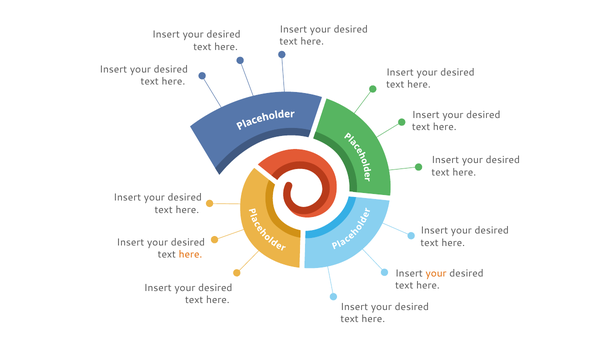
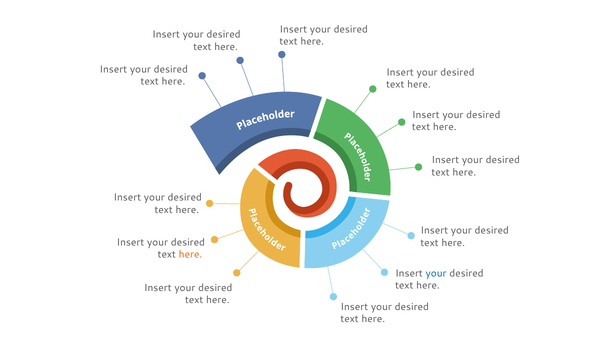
your at (436, 273) colour: orange -> blue
